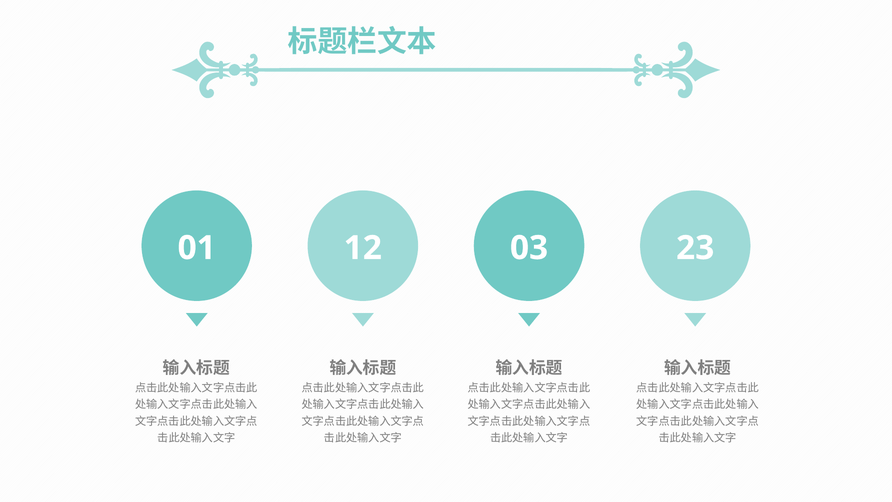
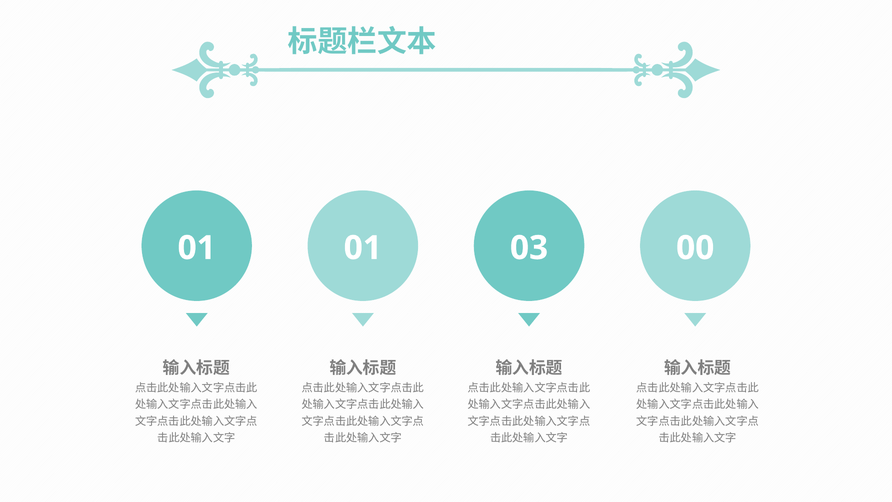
01 12: 12 -> 01
23: 23 -> 00
